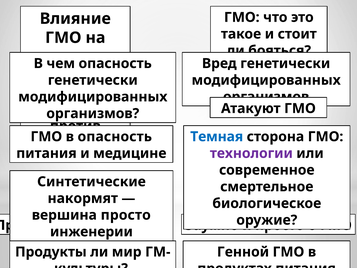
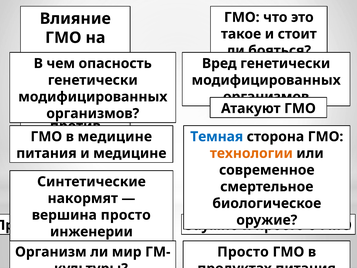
в опасность: опасность -> медицине
технологии colour: purple -> orange
Продукты at (51, 252): Продукты -> Организм
Генной at (243, 252): Генной -> Просто
